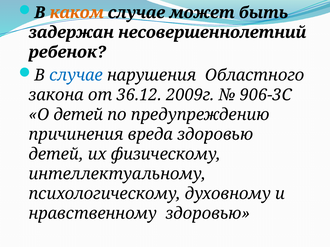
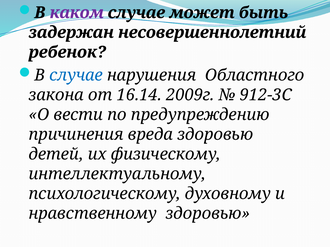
каком colour: orange -> purple
36.12: 36.12 -> 16.14
906-3С: 906-3С -> 912-3С
О детей: детей -> вести
